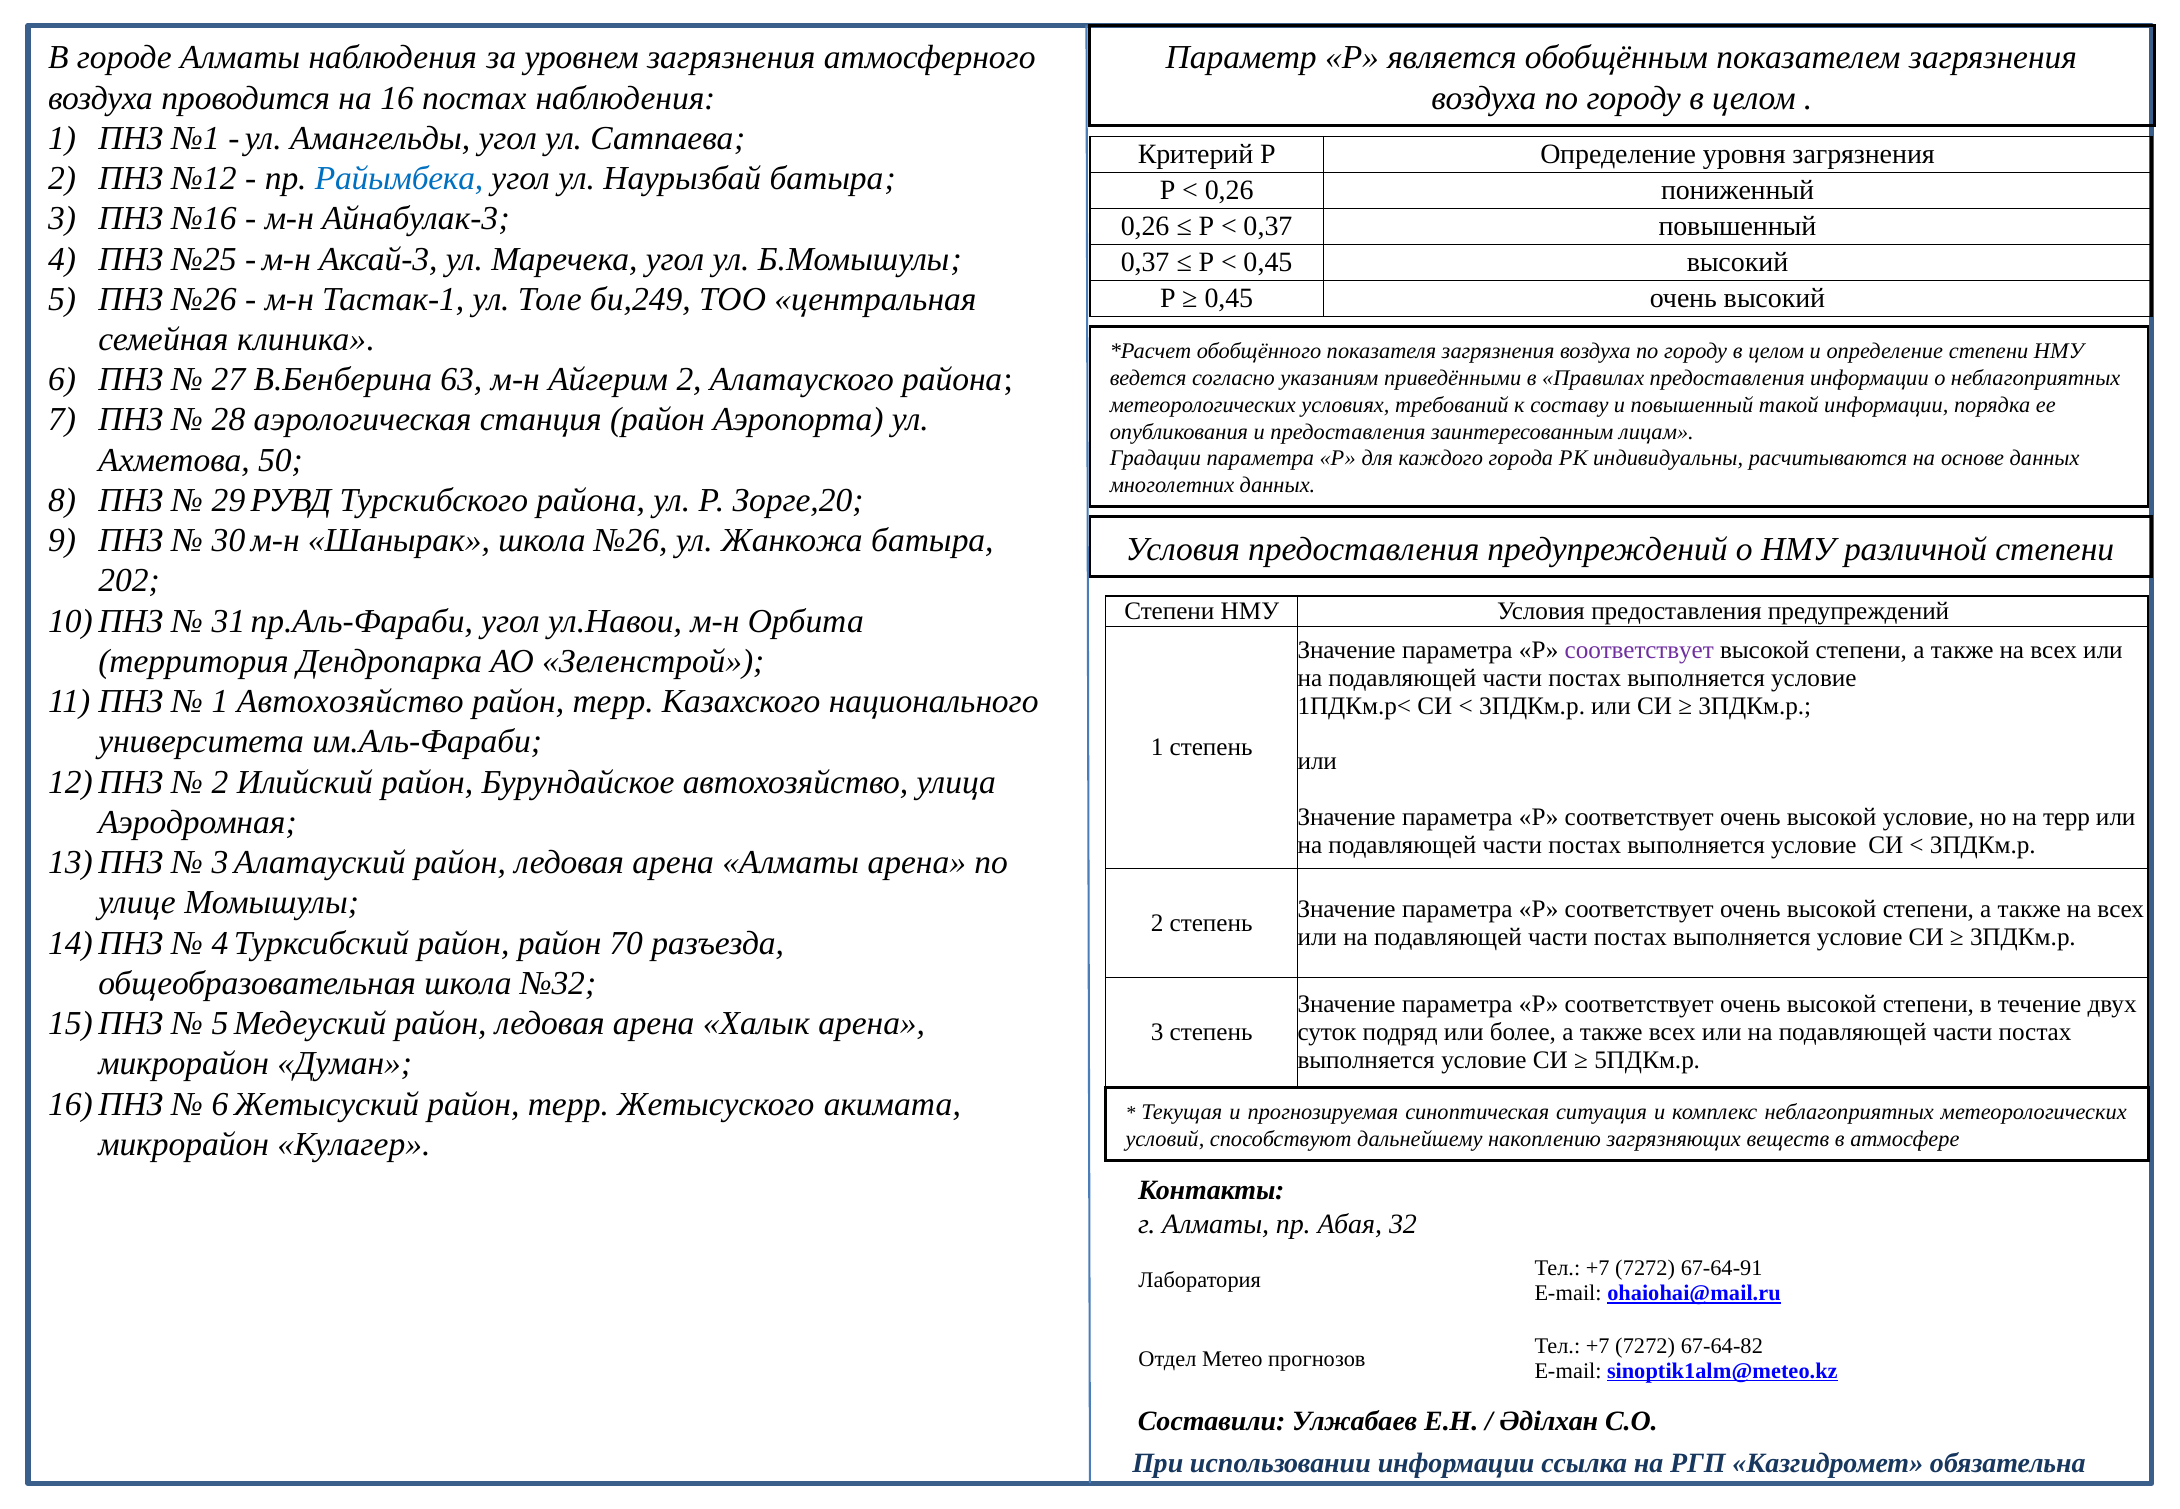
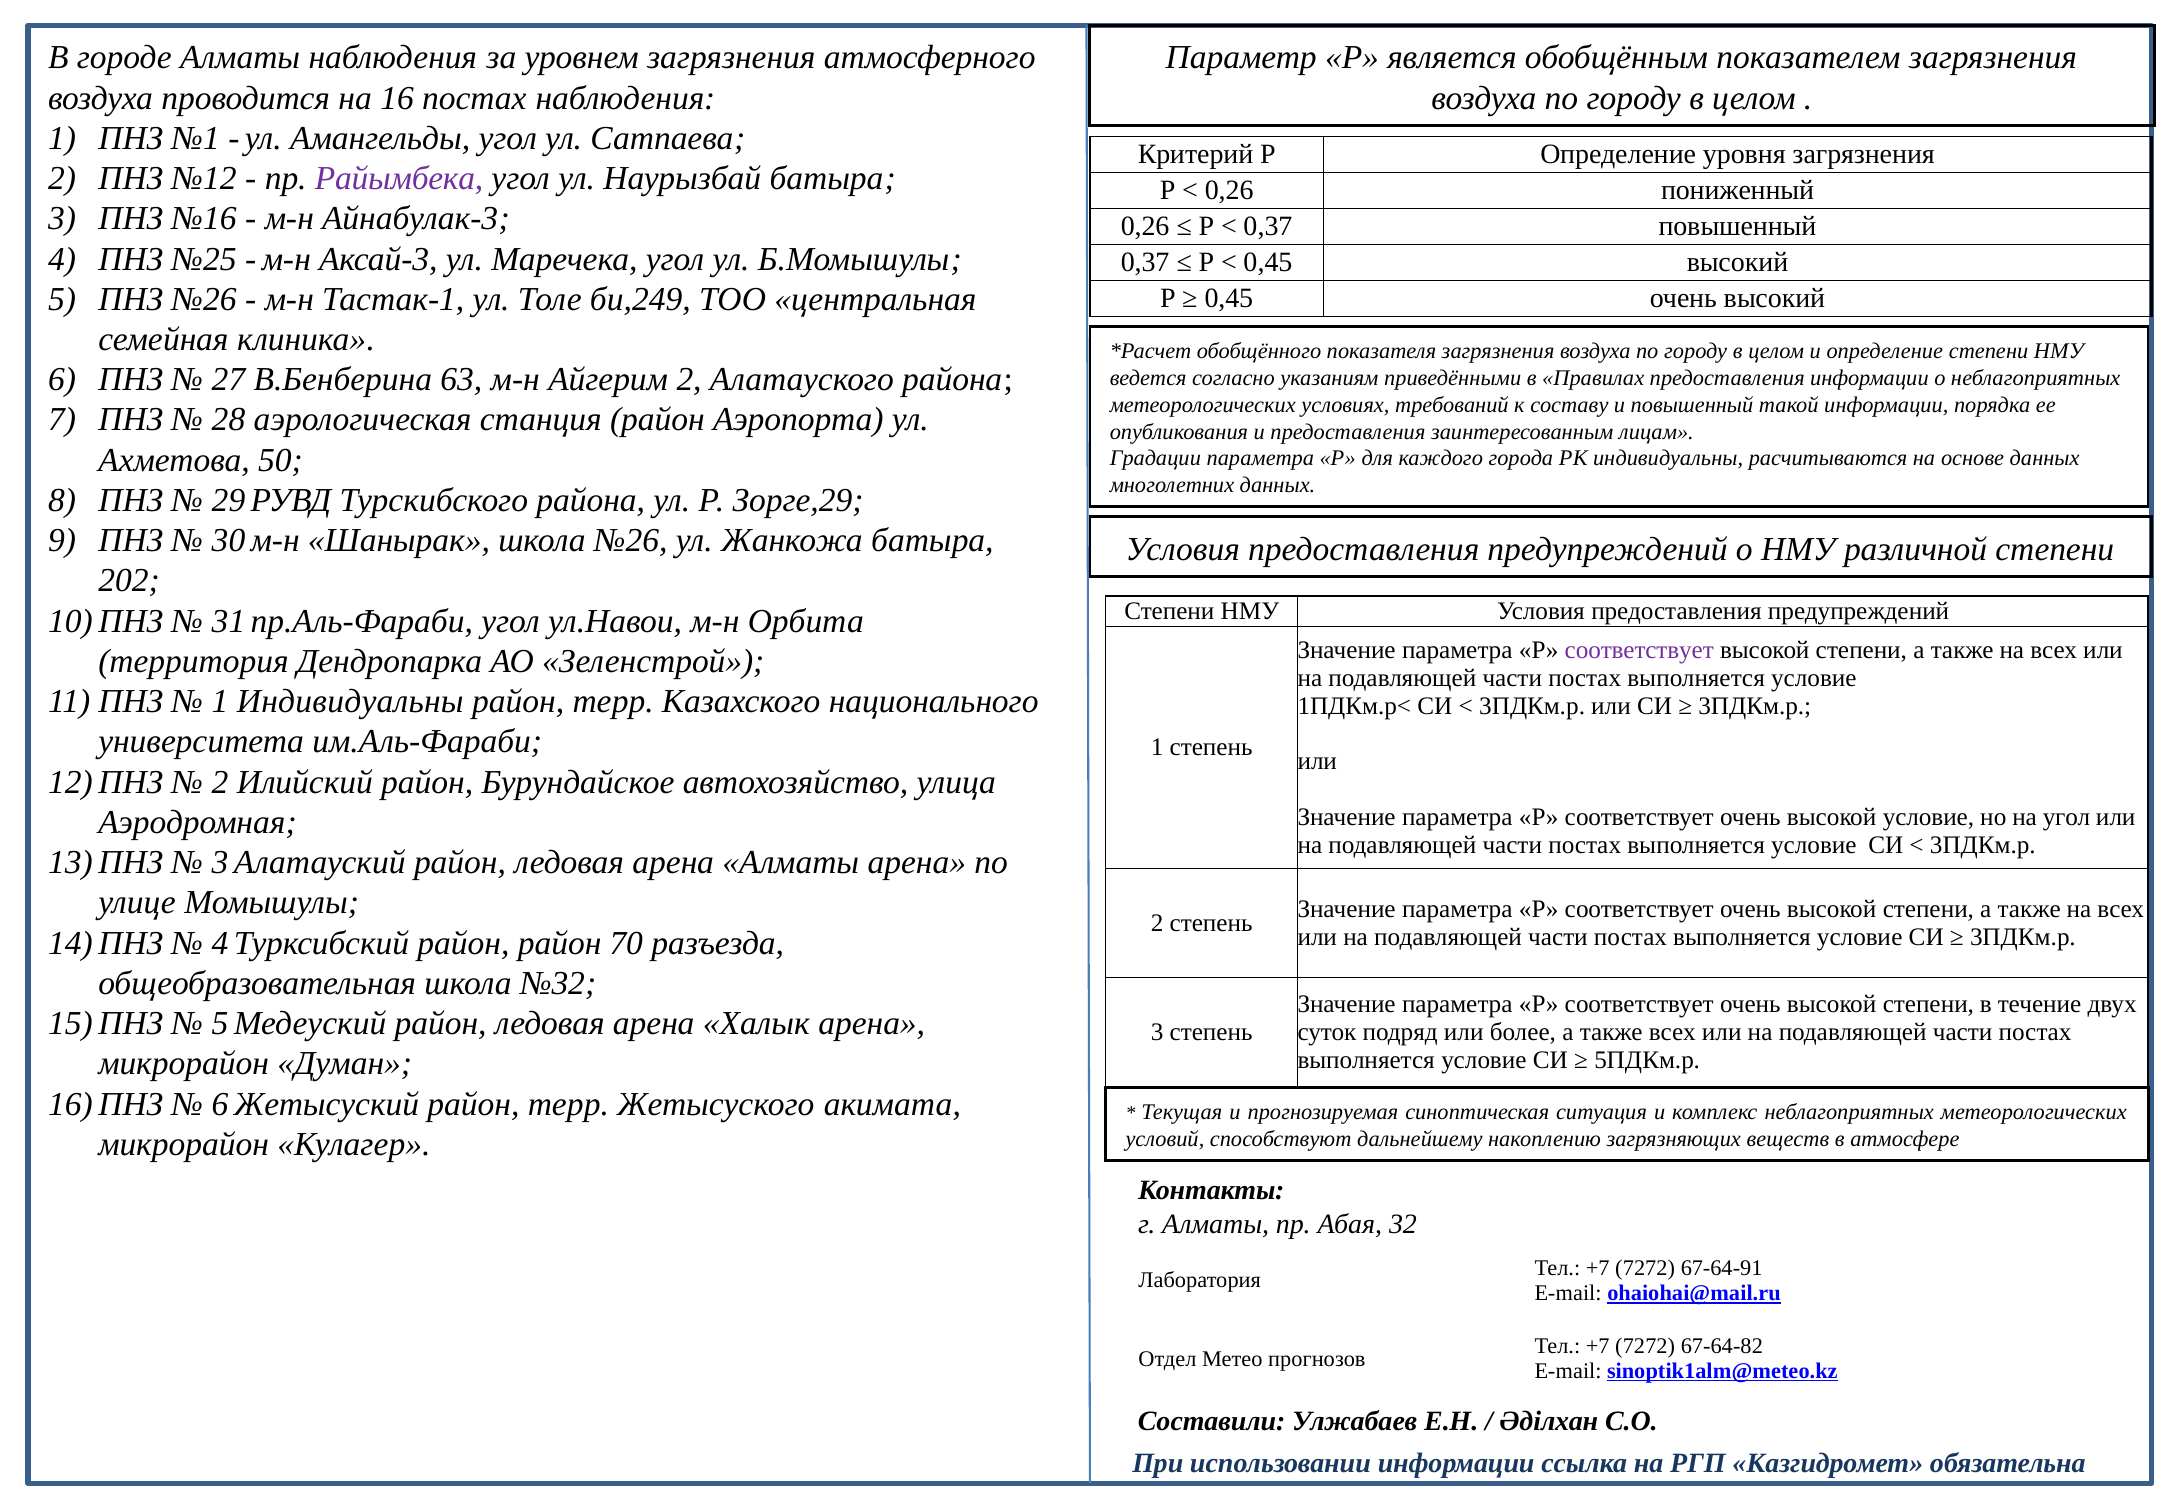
Райымбека colour: blue -> purple
Зорге,20: Зорге,20 -> Зорге,29
1 Автохозяйство: Автохозяйство -> Индивидуальны
на терр: терр -> угол
